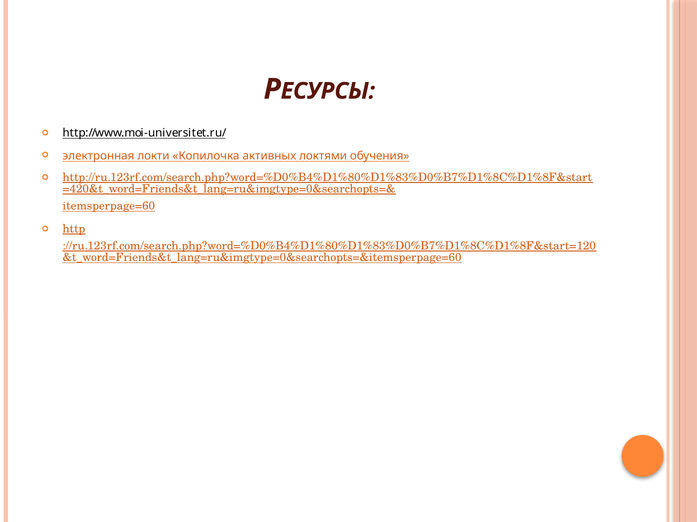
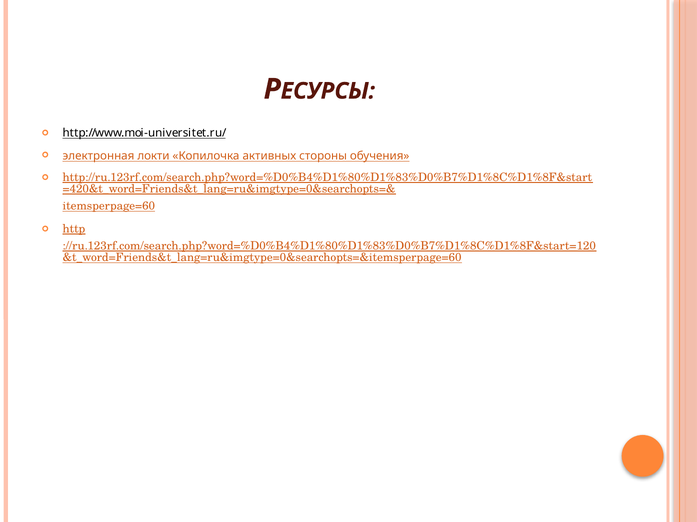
локтями: локтями -> стороны
